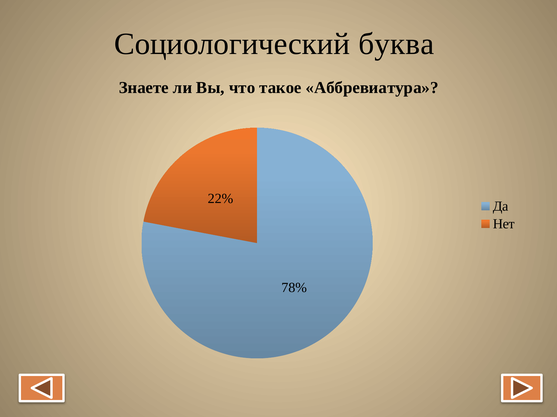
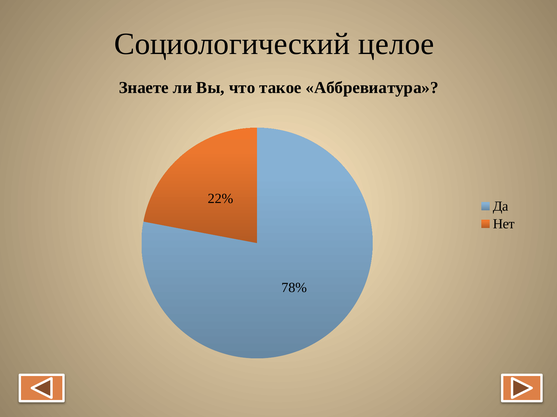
буква: буква -> целое
